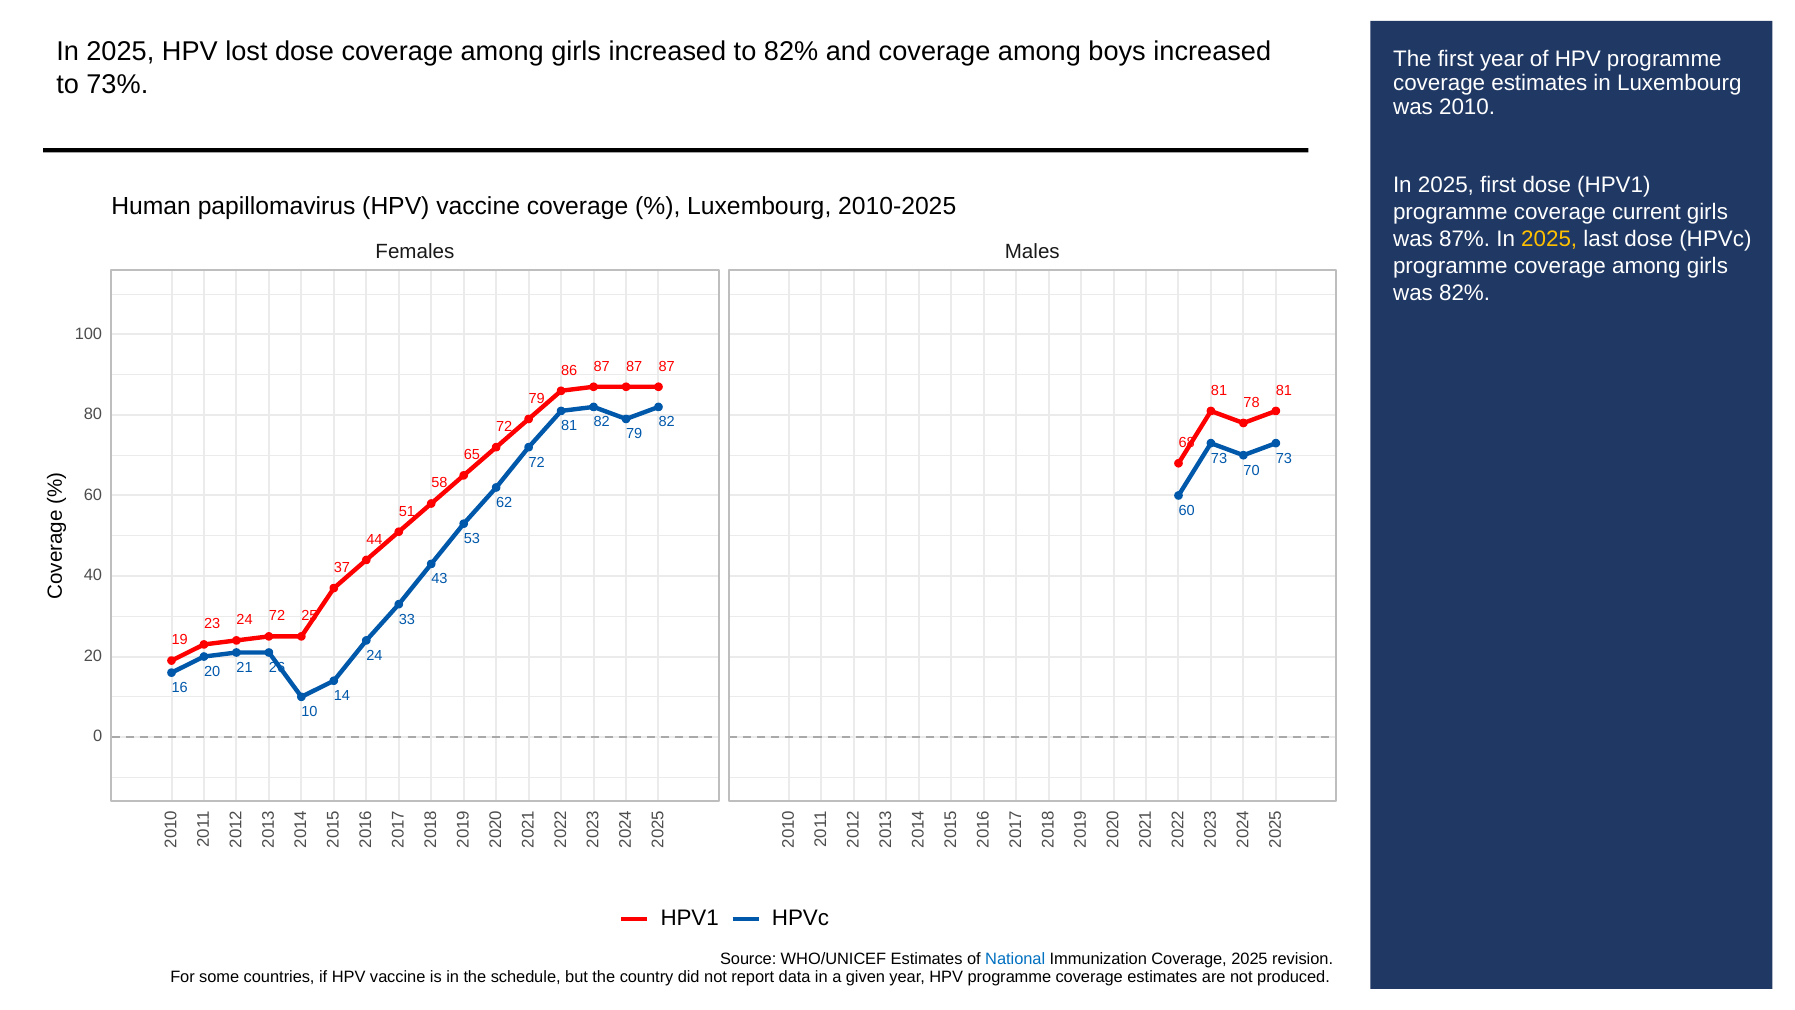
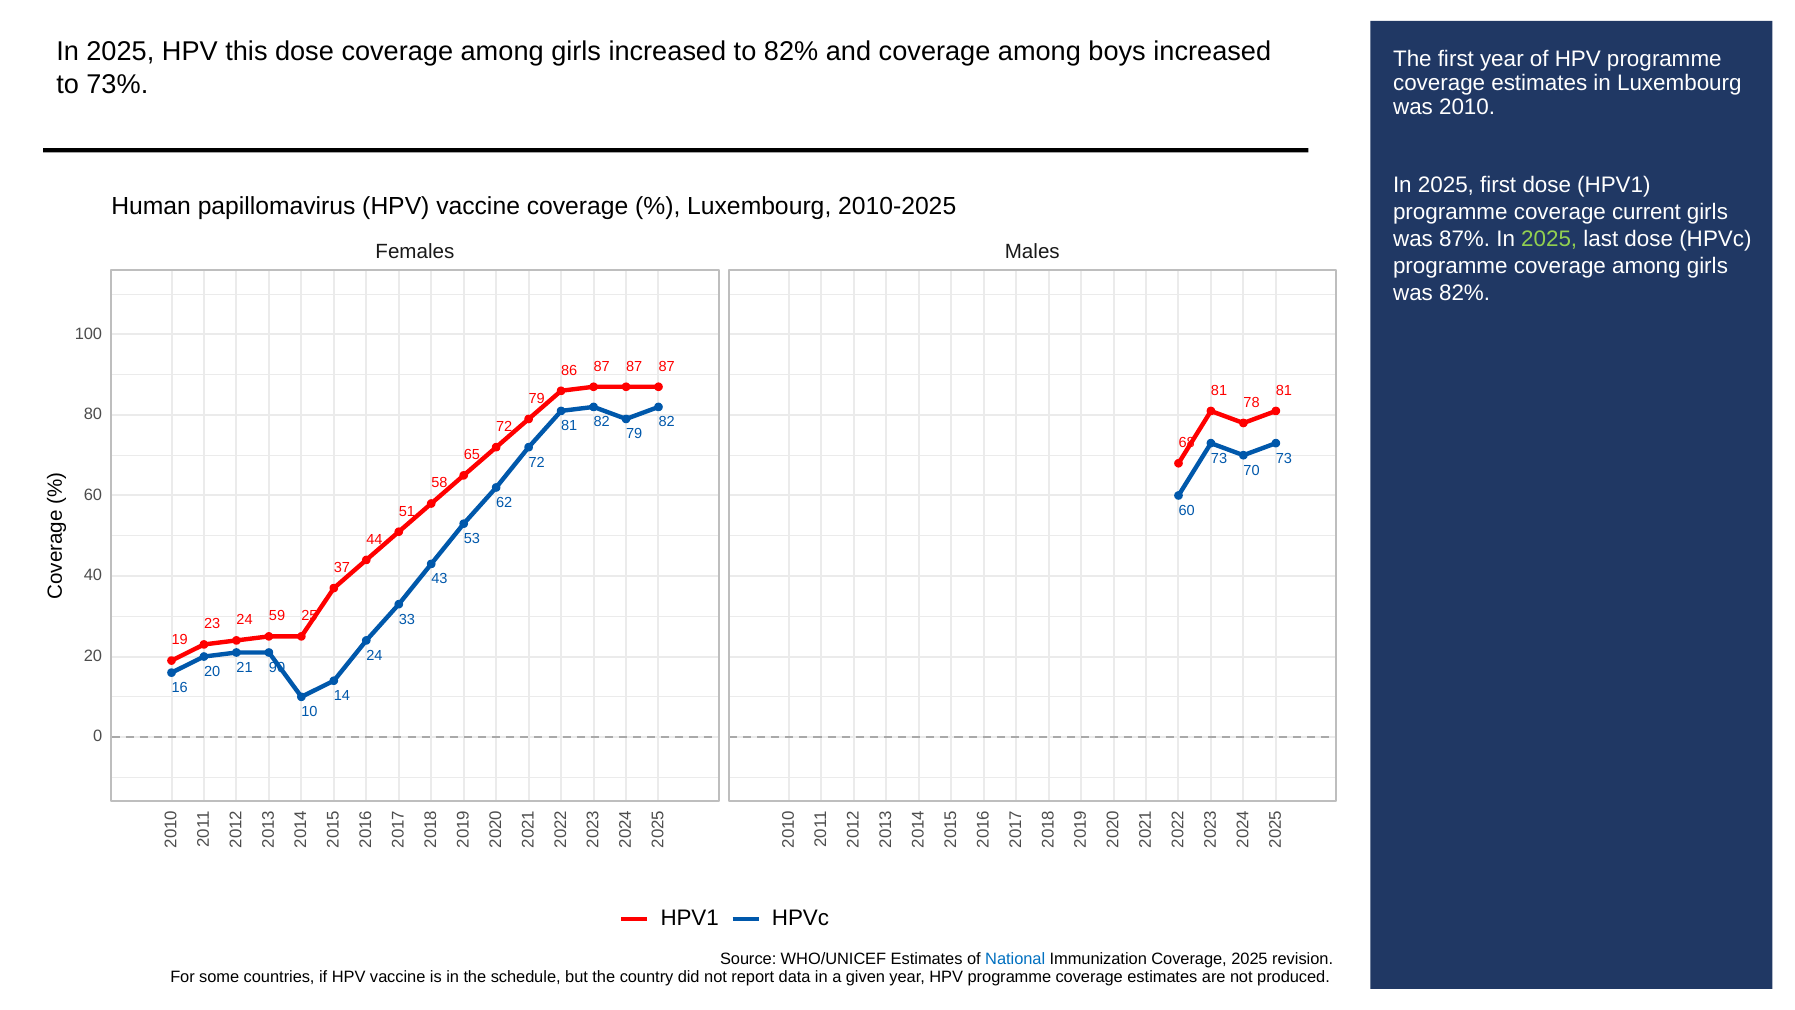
lost: lost -> this
2025 at (1549, 239) colour: yellow -> light green
24 72: 72 -> 59
26: 26 -> 90
